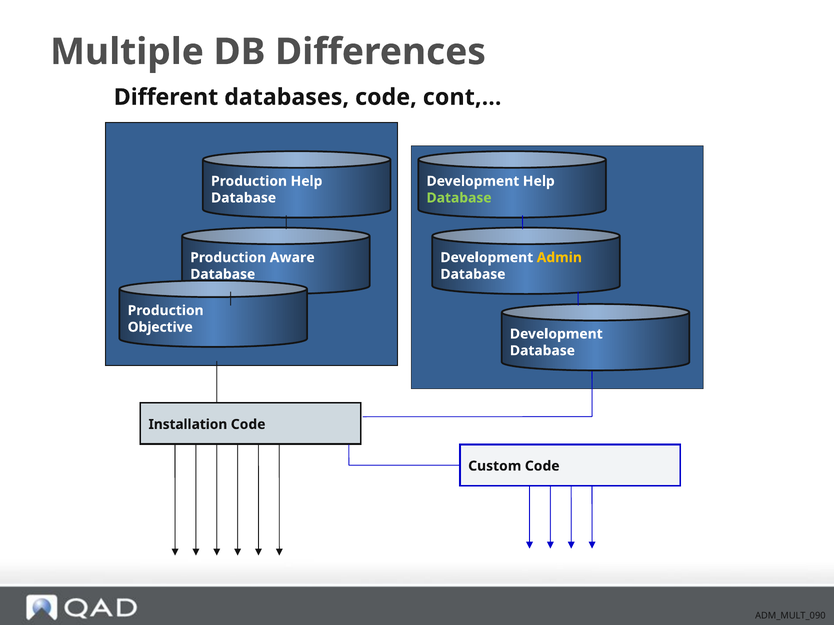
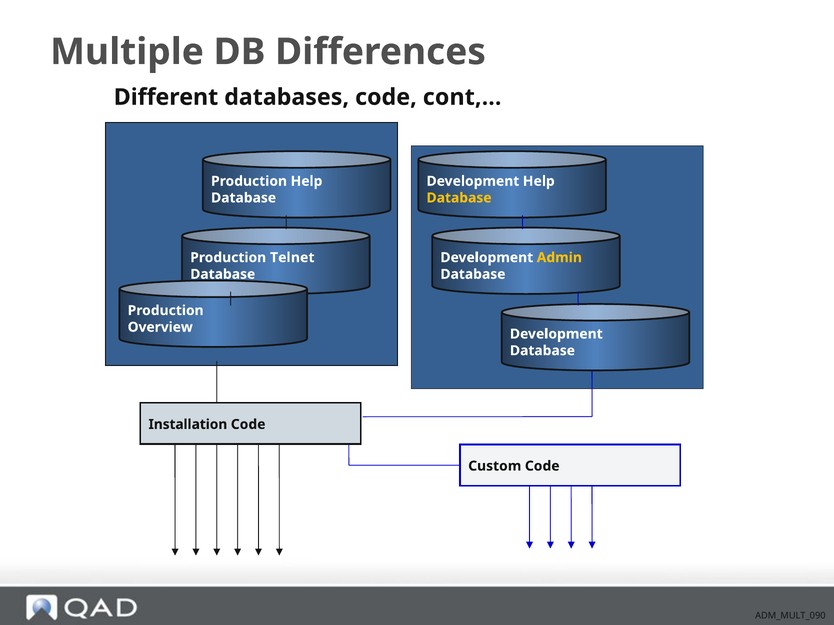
Database at (459, 198) colour: light green -> yellow
Aware: Aware -> Telnet
Objective: Objective -> Overview
